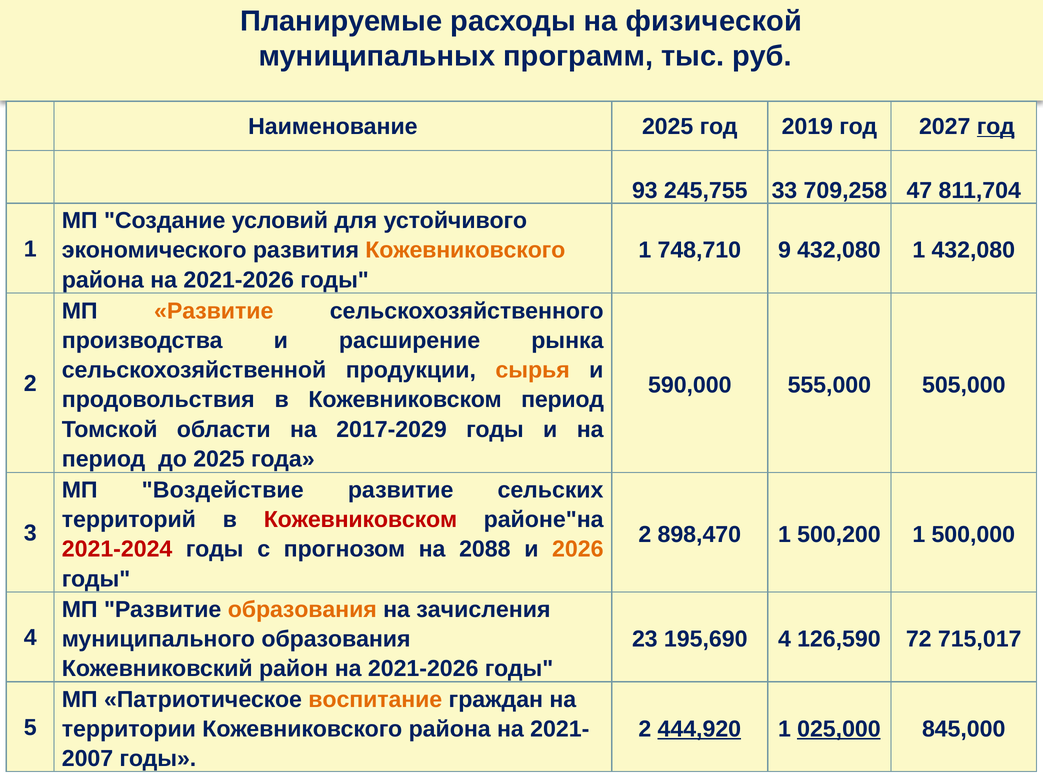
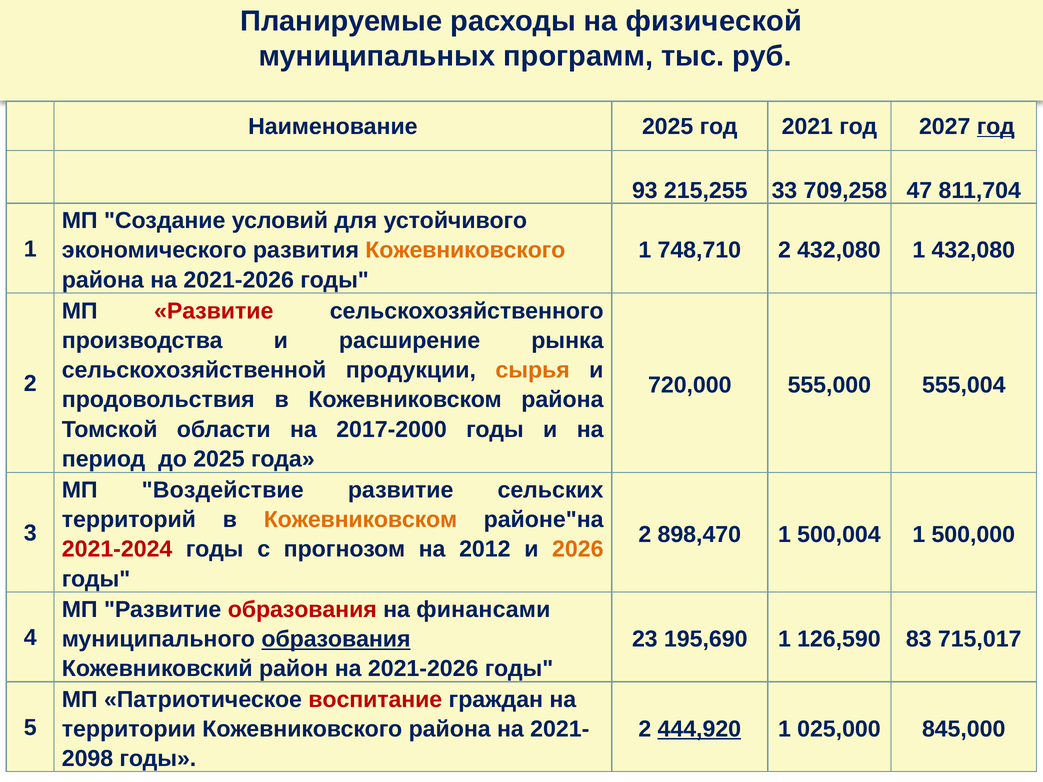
2019: 2019 -> 2021
245,755: 245,755 -> 215,255
748,710 9: 9 -> 2
Развитие at (214, 311) colour: orange -> red
590,000: 590,000 -> 720,000
505,000: 505,000 -> 555,004
Кожевниковском период: период -> района
2017-2029: 2017-2029 -> 2017-2000
Кожевниковском at (360, 520) colour: red -> orange
500,200: 500,200 -> 500,004
2088: 2088 -> 2012
образования at (302, 610) colour: orange -> red
зачисления: зачисления -> финансами
образования at (336, 639) underline: none -> present
195,690 4: 4 -> 1
72: 72 -> 83
воспитание colour: orange -> red
025,000 underline: present -> none
2007: 2007 -> 2098
